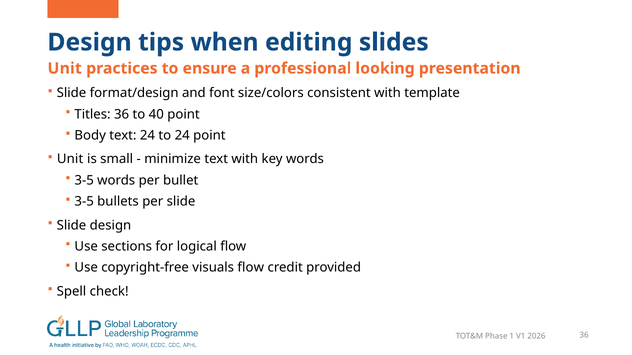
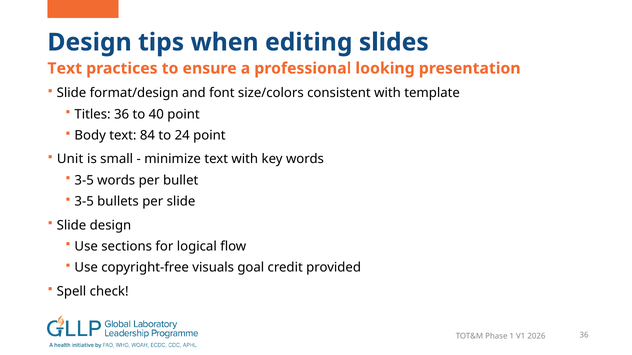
Unit at (65, 68): Unit -> Text
text 24: 24 -> 84
visuals flow: flow -> goal
